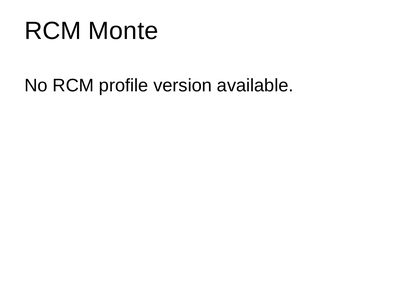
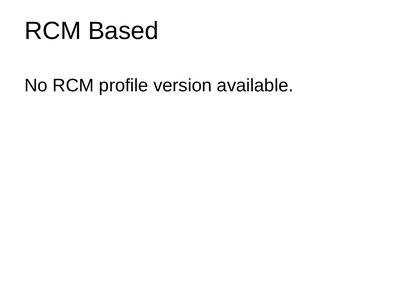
Monte: Monte -> Based
